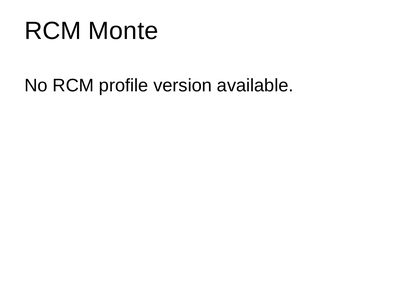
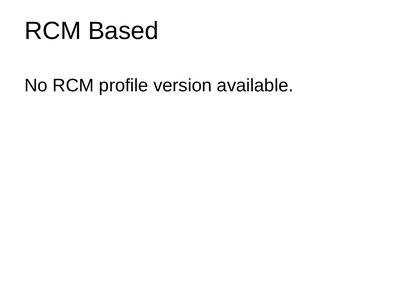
Monte: Monte -> Based
